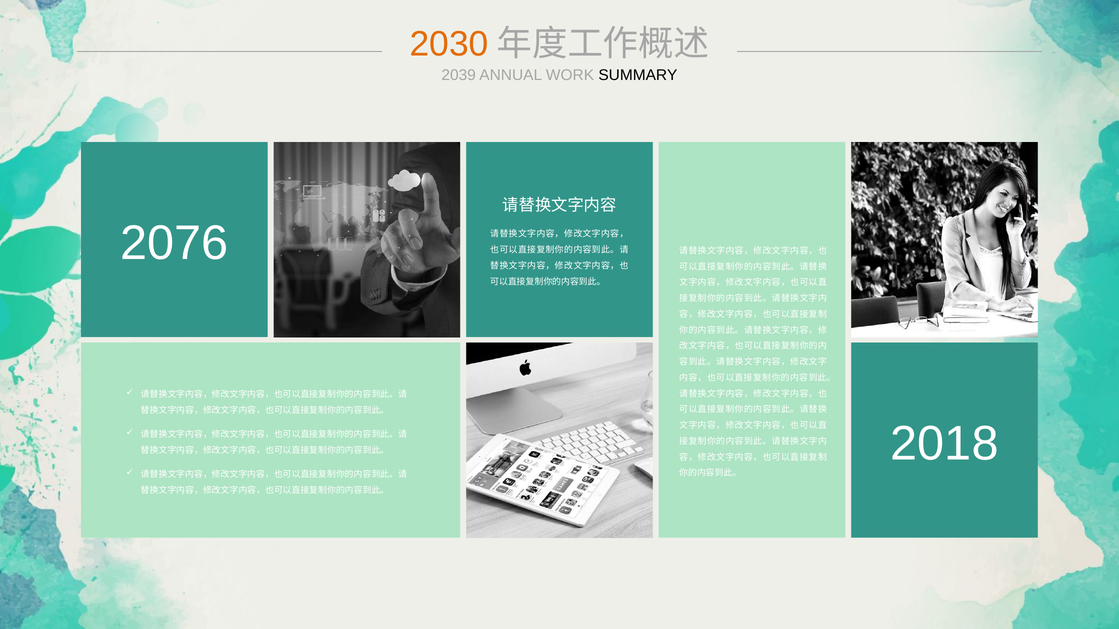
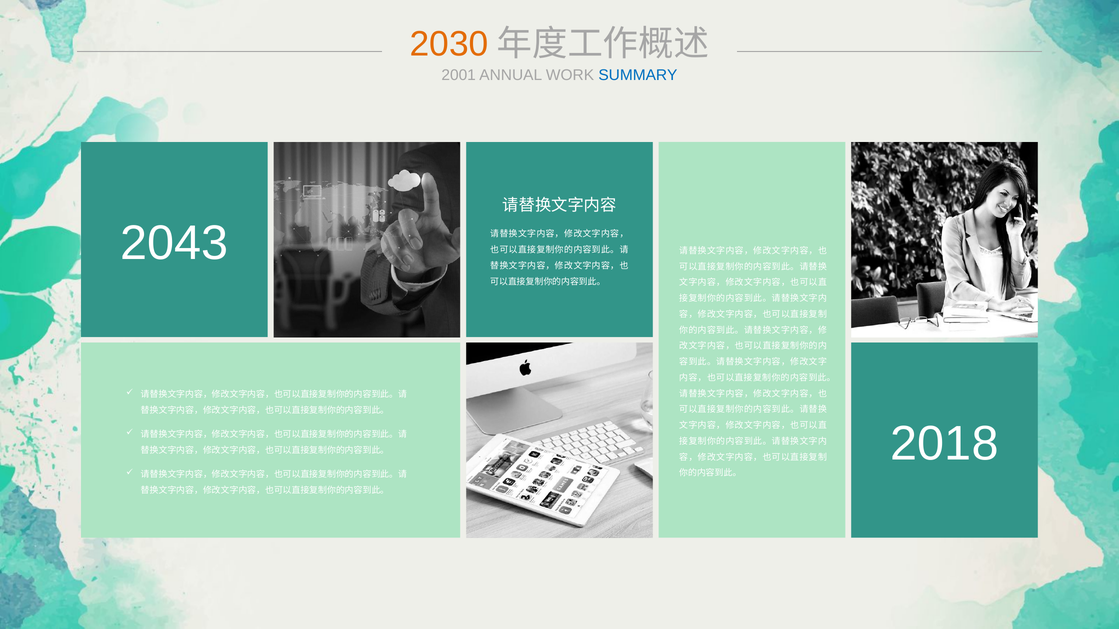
2039: 2039 -> 2001
SUMMARY colour: black -> blue
2076: 2076 -> 2043
